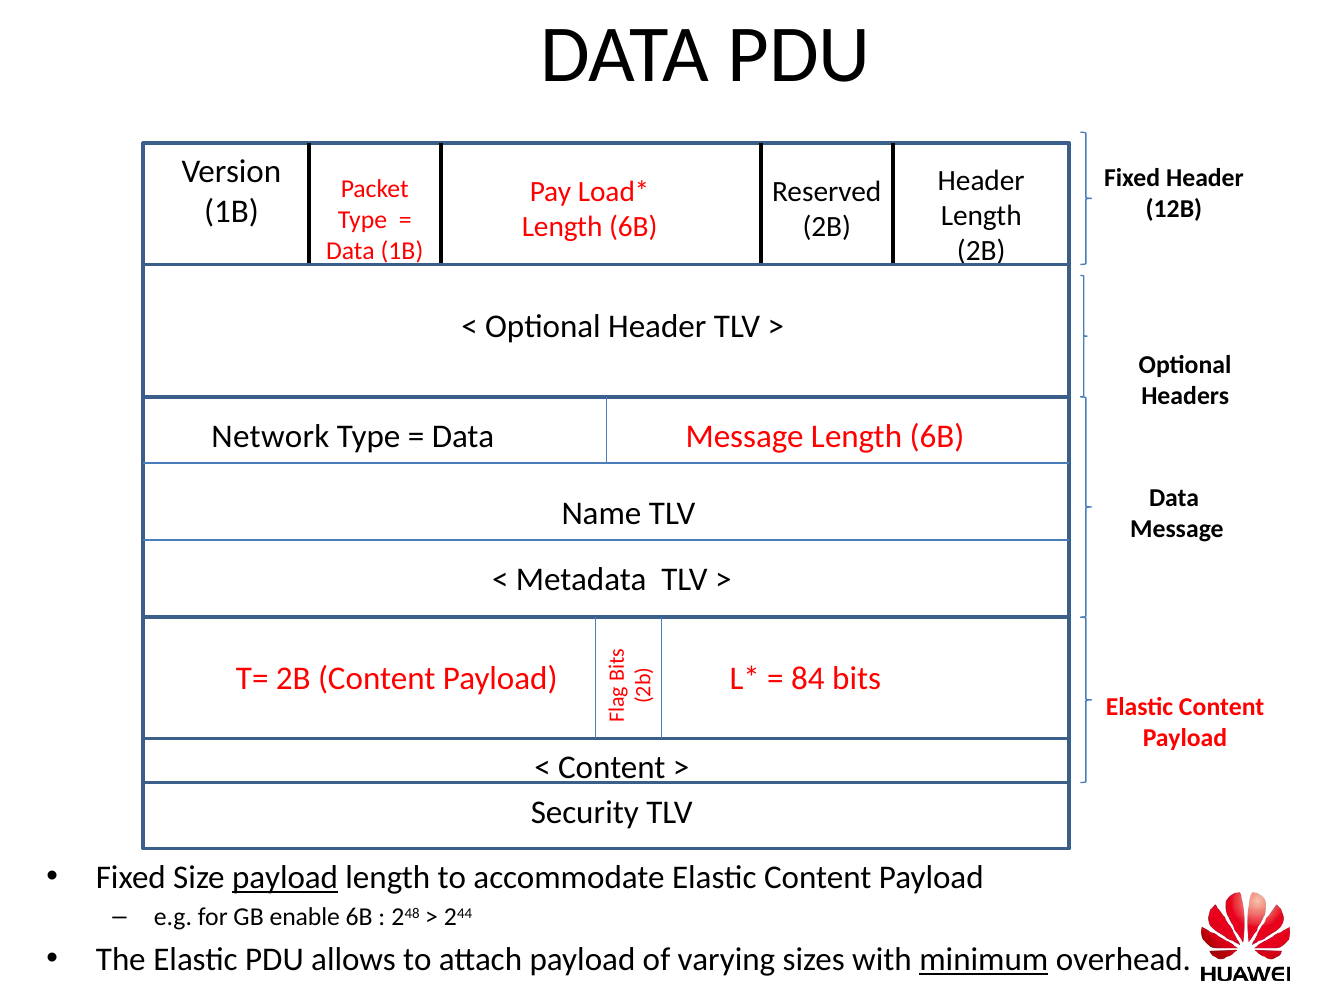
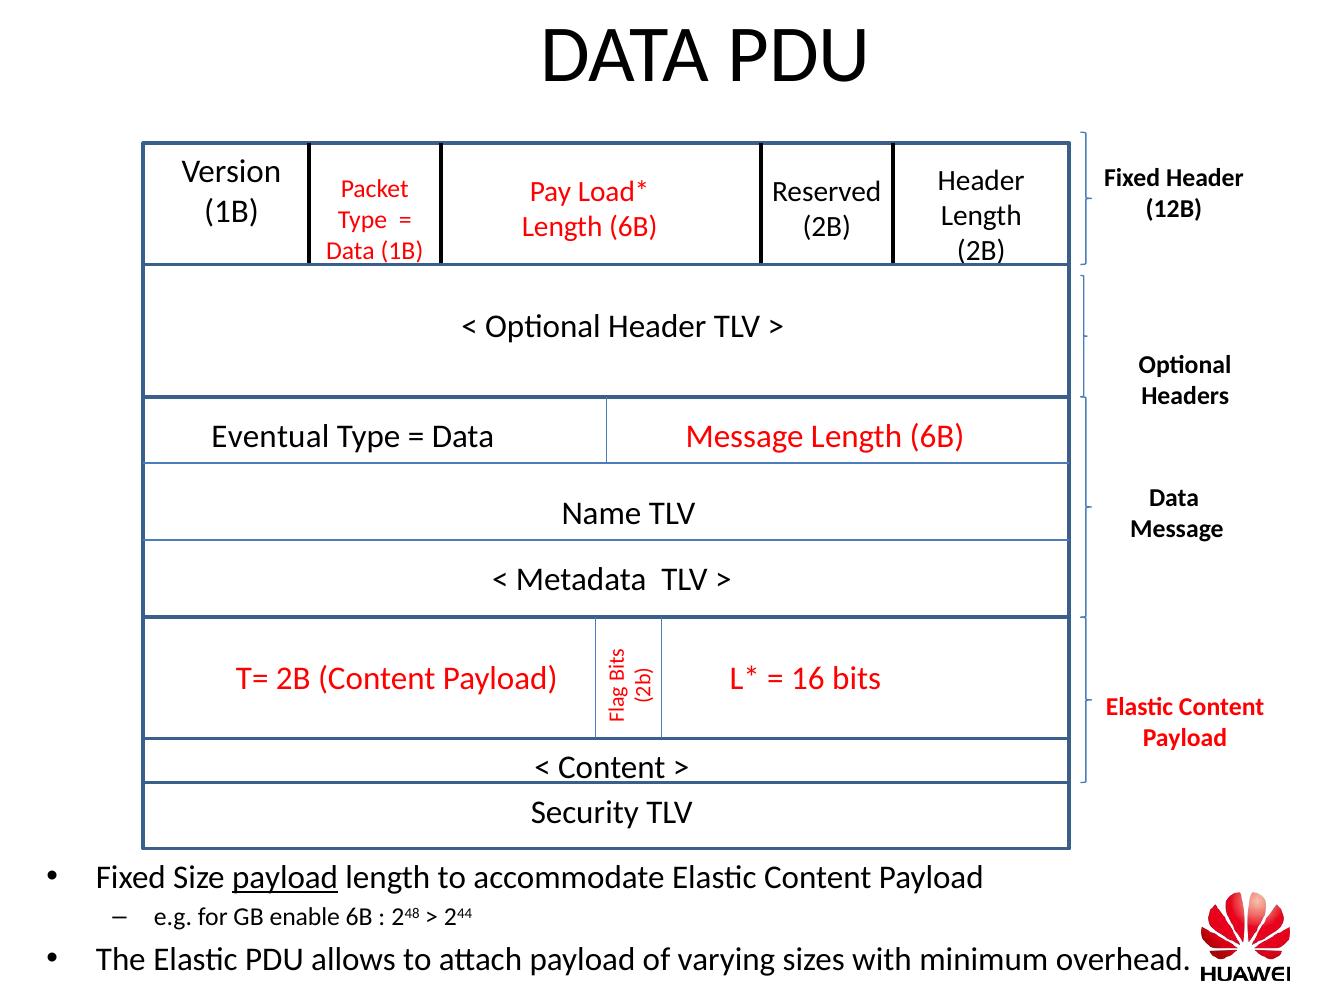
Network: Network -> Eventual
84: 84 -> 16
minimum underline: present -> none
